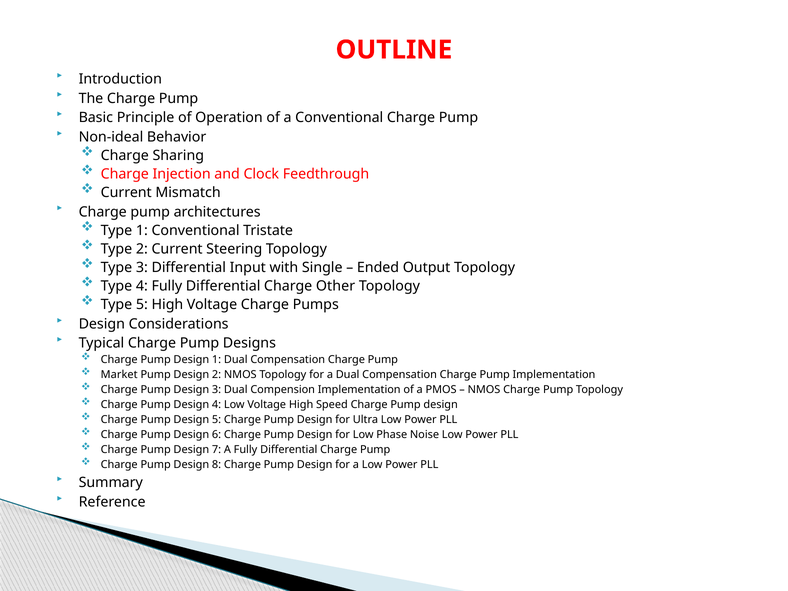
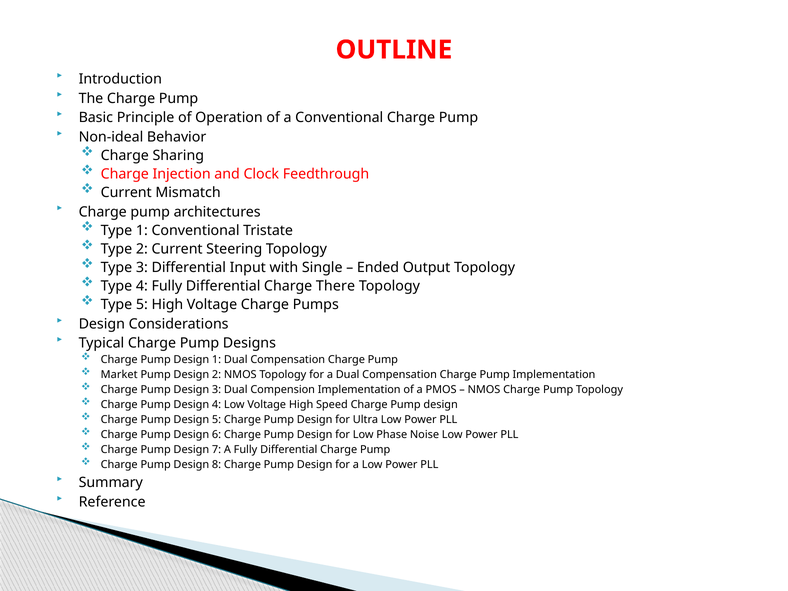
Other: Other -> There
